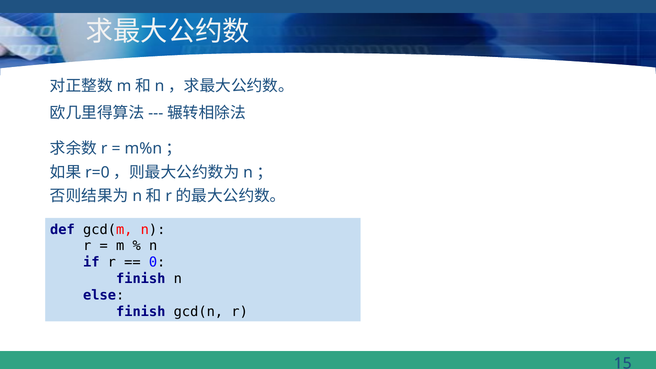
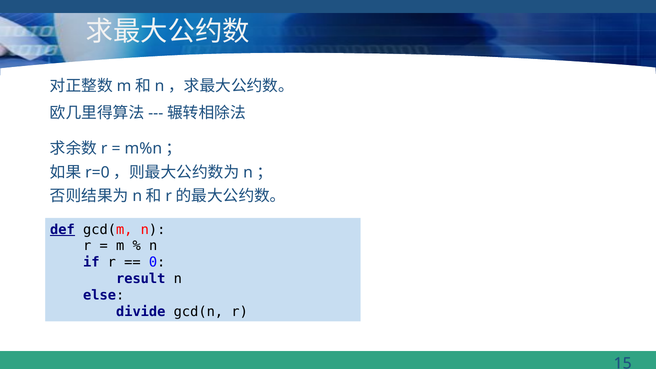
def underline: none -> present
finish at (141, 279): finish -> result
finish at (141, 312): finish -> divide
